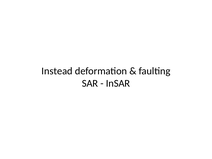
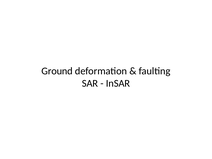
Instead: Instead -> Ground
